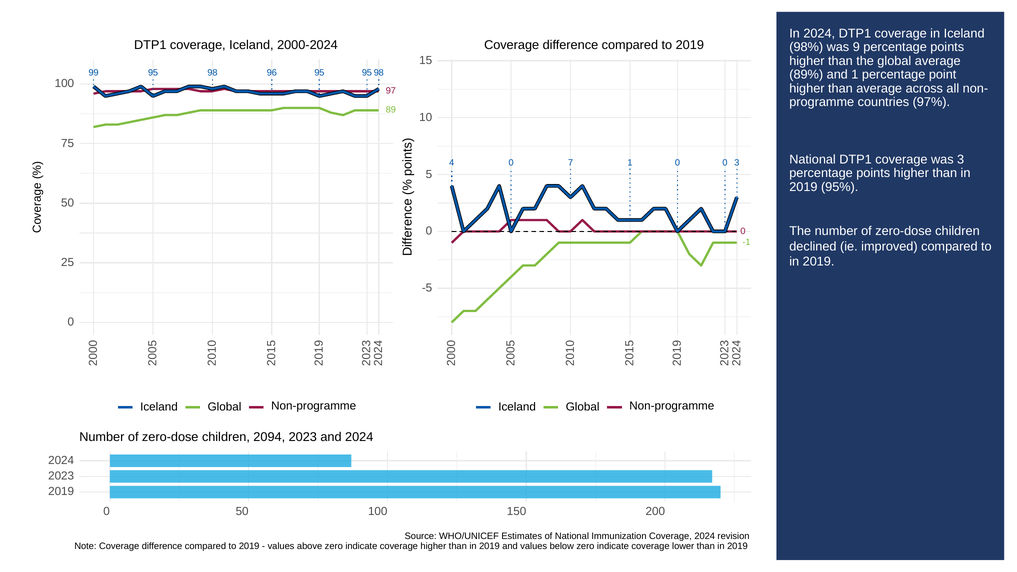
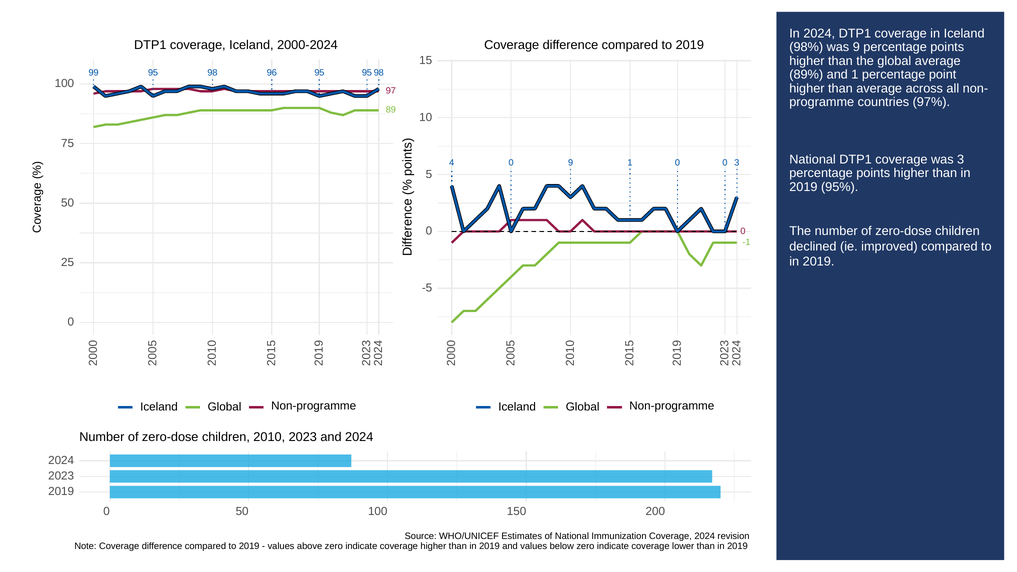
0 7: 7 -> 9
2094: 2094 -> 2010
